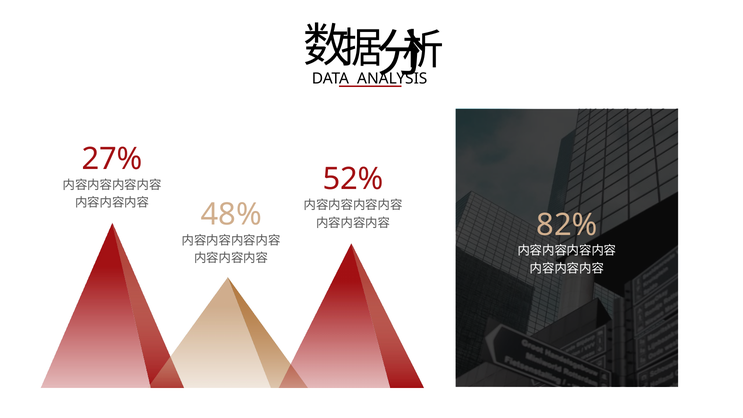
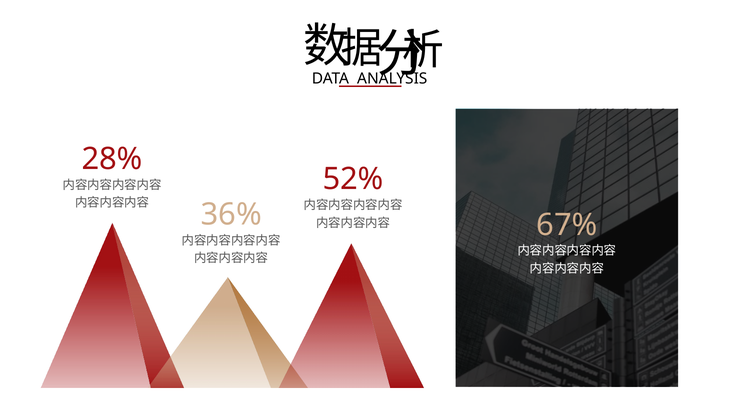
27%: 27% -> 28%
48%: 48% -> 36%
82%: 82% -> 67%
